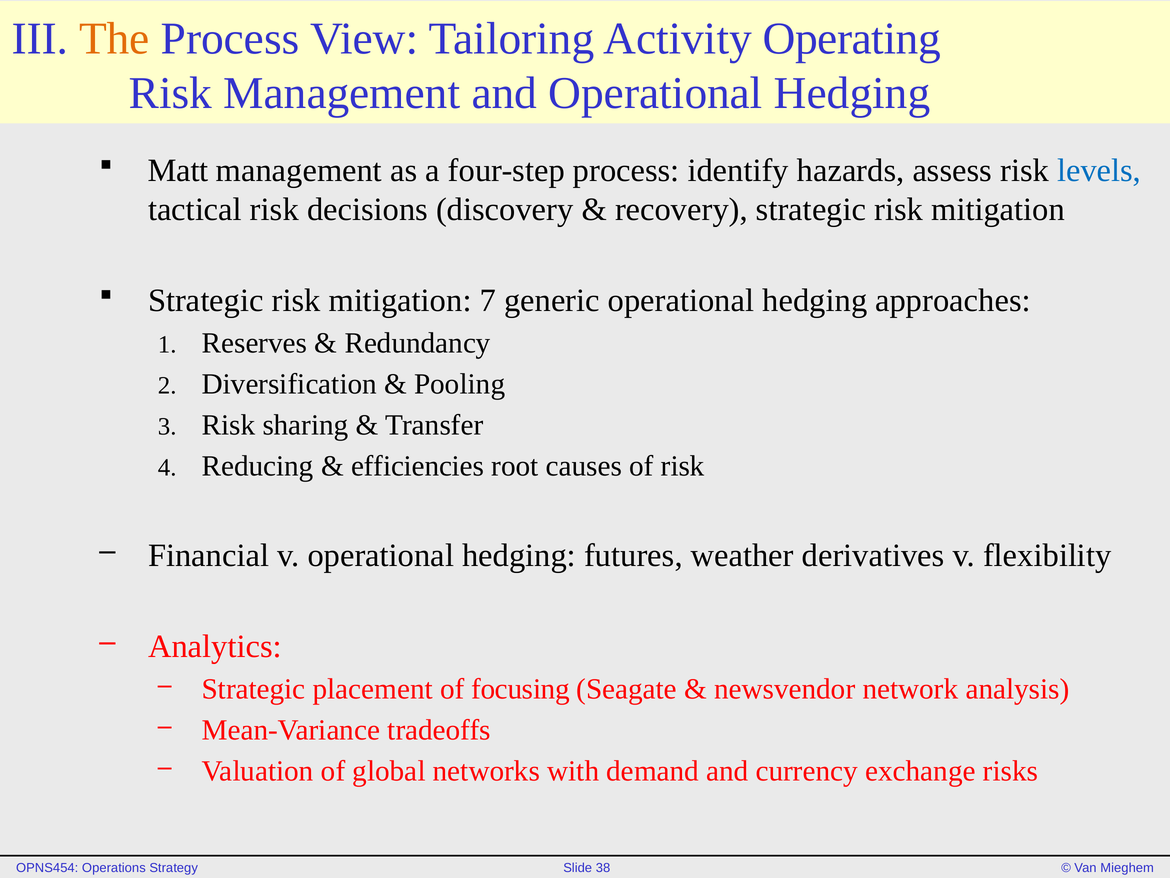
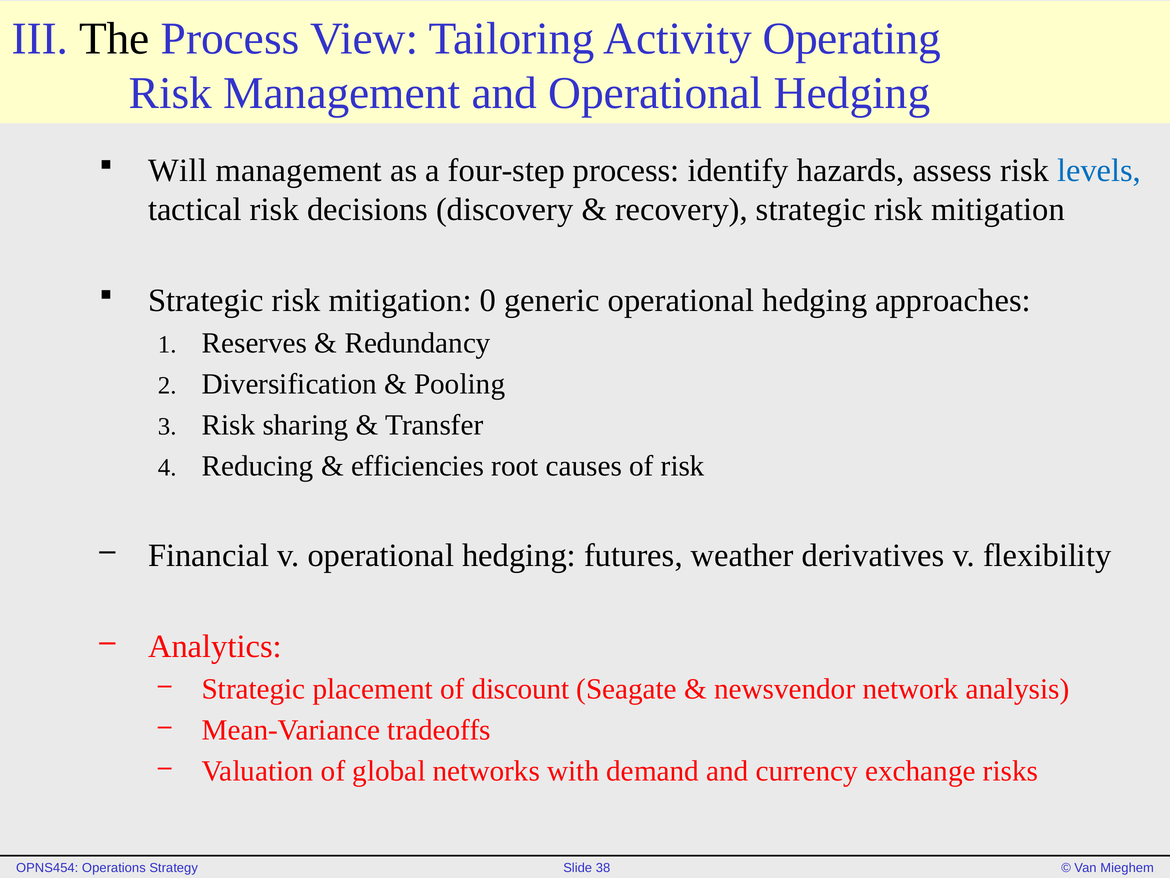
The colour: orange -> black
Matt: Matt -> Will
7: 7 -> 0
focusing: focusing -> discount
